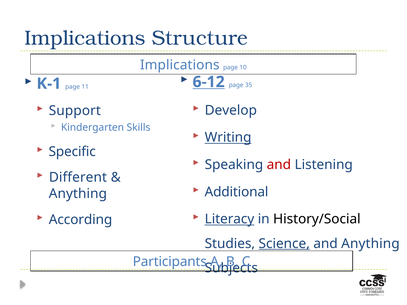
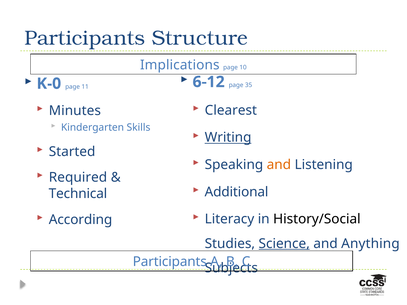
Implications at (85, 38): Implications -> Participants
6-12 underline: present -> none
K-1: K-1 -> K-0
Develop: Develop -> Clearest
Support: Support -> Minutes
Specific: Specific -> Started
and at (279, 165) colour: red -> orange
Different: Different -> Required
Anything at (78, 194): Anything -> Technical
Literacy underline: present -> none
